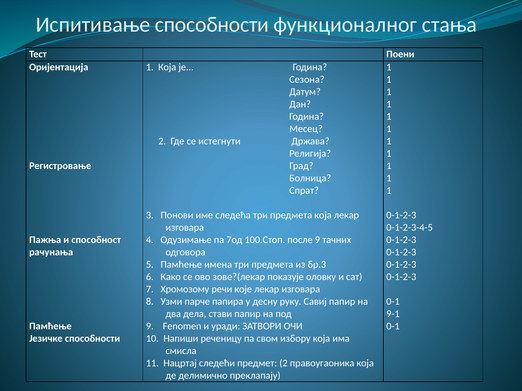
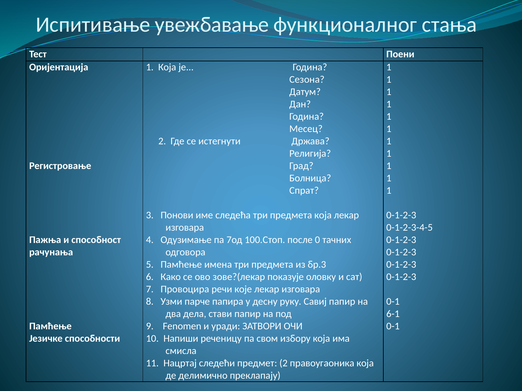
Испитивање способности: способности -> увежбавање
после 9: 9 -> 0
Хромозому: Хромозому -> Провоцира
9-1: 9-1 -> 6-1
